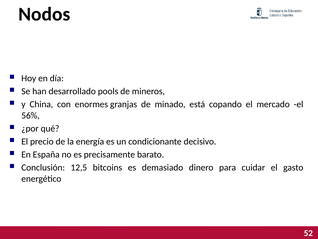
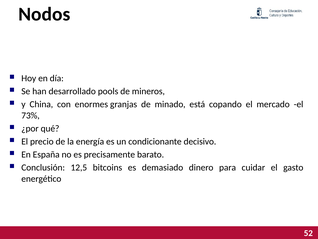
56%: 56% -> 73%
